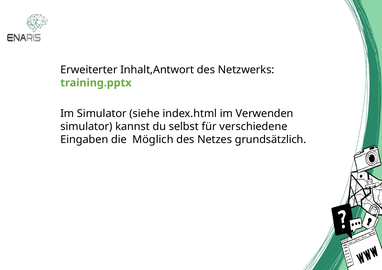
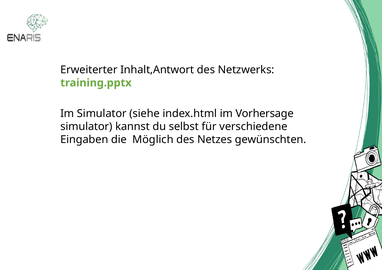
Verwenden: Verwenden -> Vorhersage
grundsätzlich: grundsätzlich -> gewünschten
